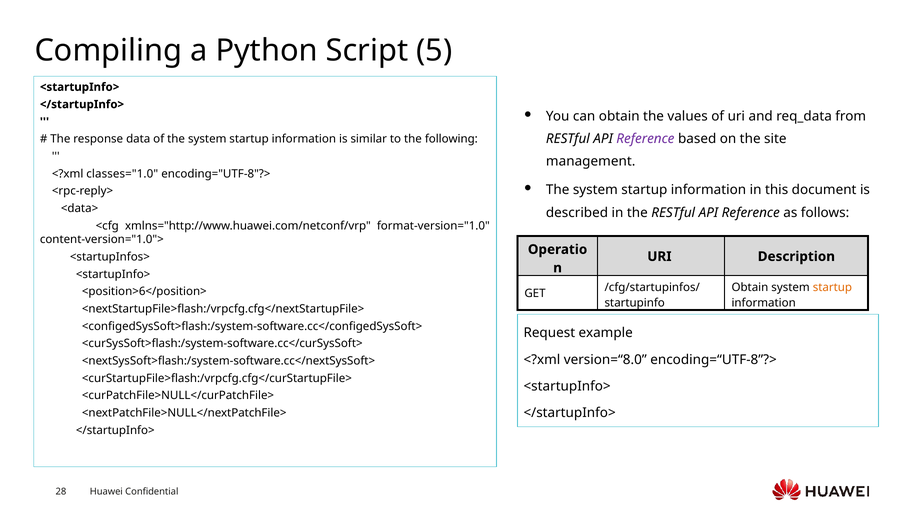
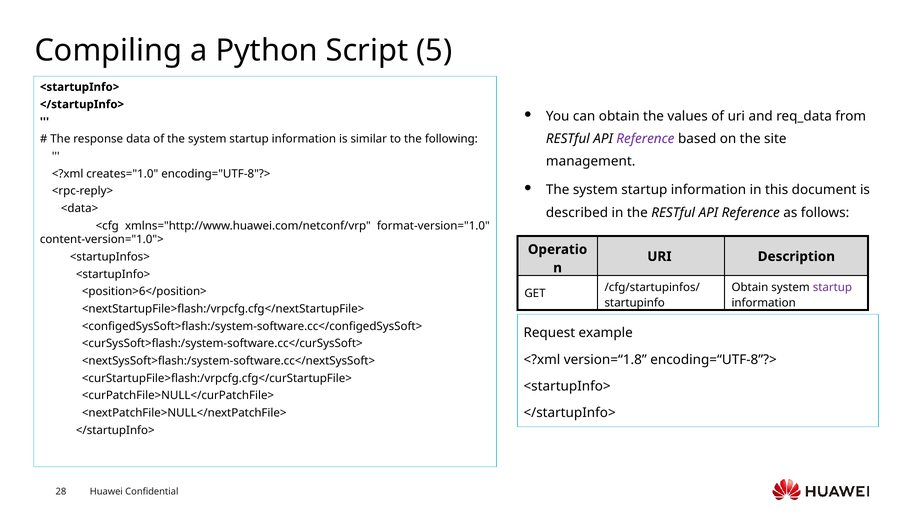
classes="1.0: classes="1.0 -> creates="1.0
startup at (832, 287) colour: orange -> purple
version=“8.0: version=“8.0 -> version=“1.8
